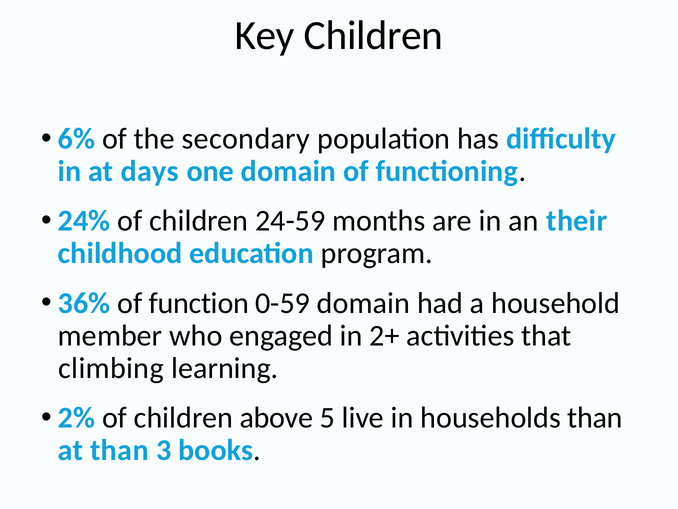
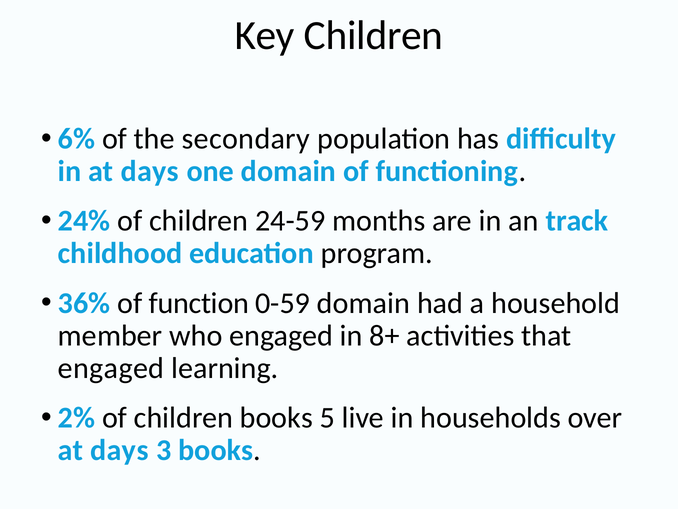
their: their -> track
2+: 2+ -> 8+
climbing at (111, 368): climbing -> engaged
children above: above -> books
households than: than -> over
than at (119, 450): than -> days
